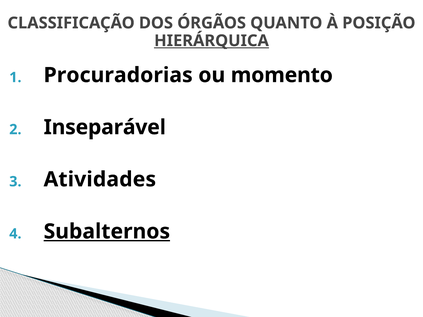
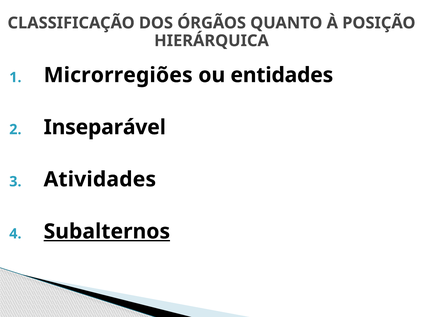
HIERÁRQUICA underline: present -> none
Procuradorias: Procuradorias -> Microrregiões
momento: momento -> entidades
